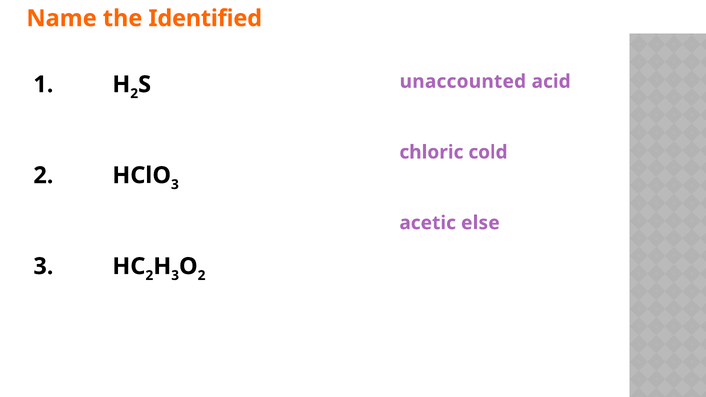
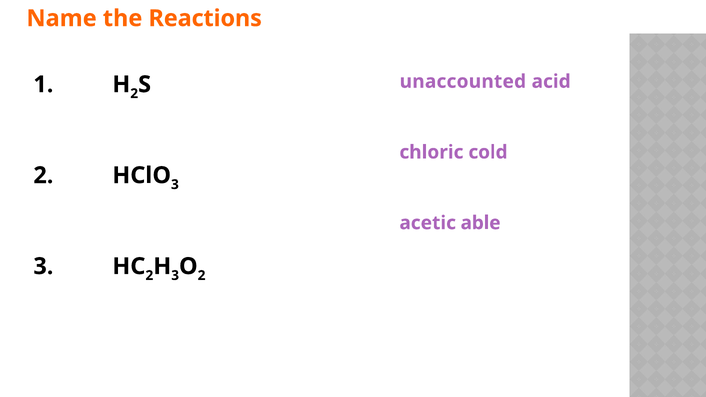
Identified: Identified -> Reactions
else: else -> able
